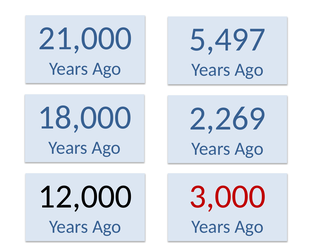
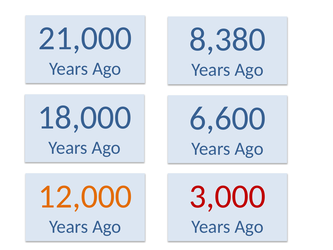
5,497: 5,497 -> 8,380
2,269: 2,269 -> 6,600
12,000 colour: black -> orange
